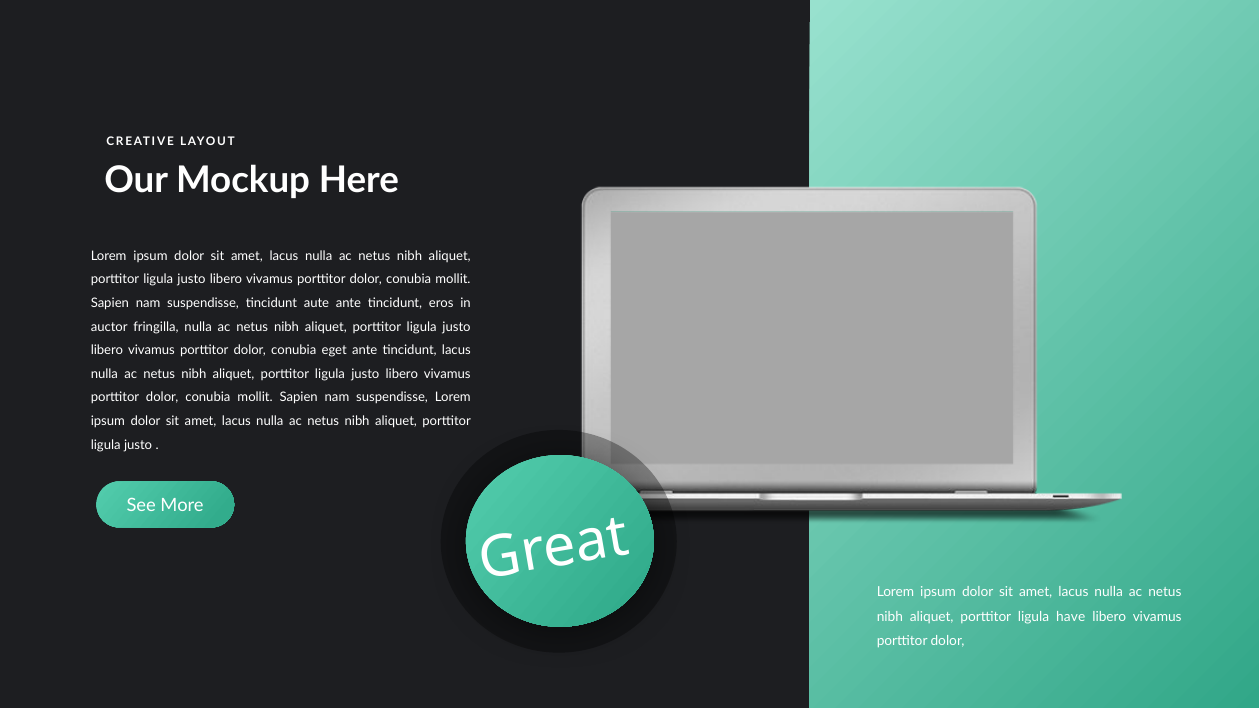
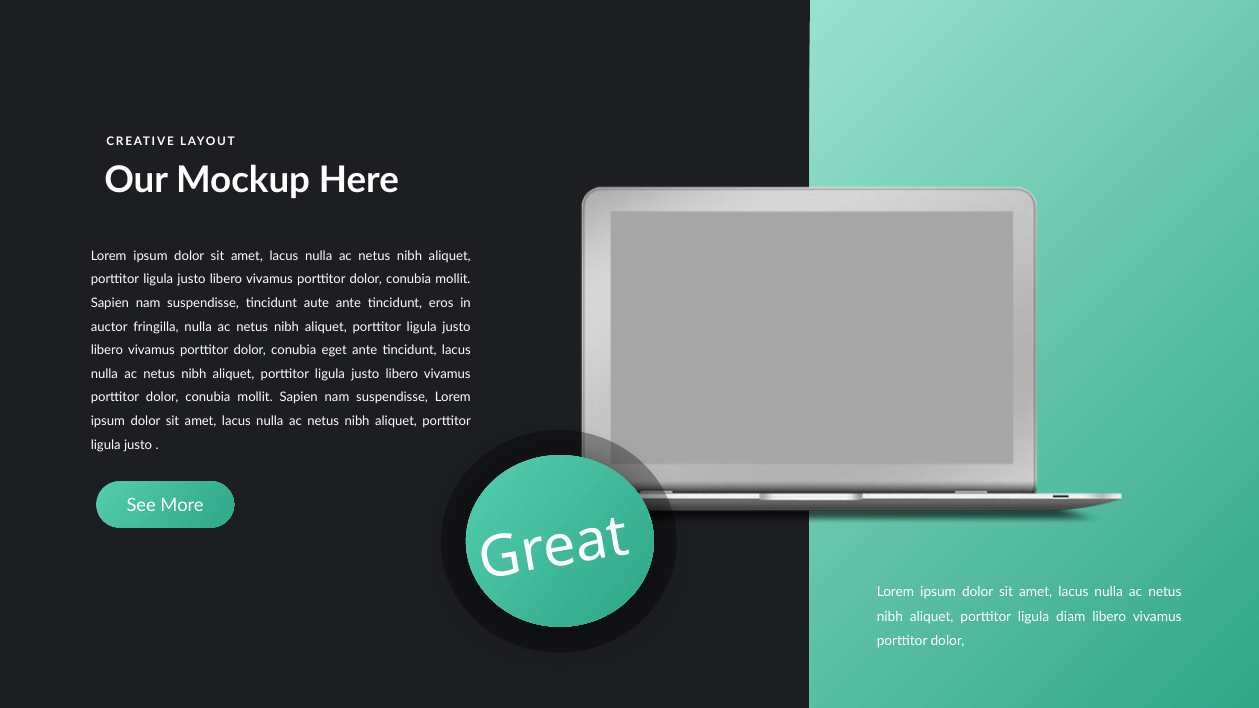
have: have -> diam
